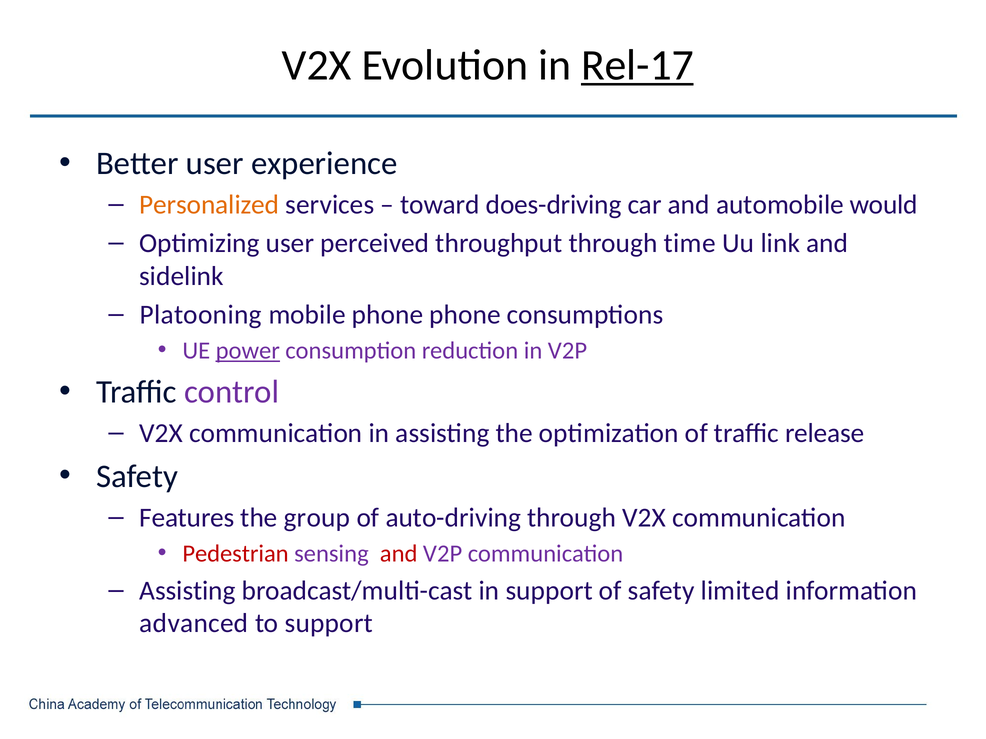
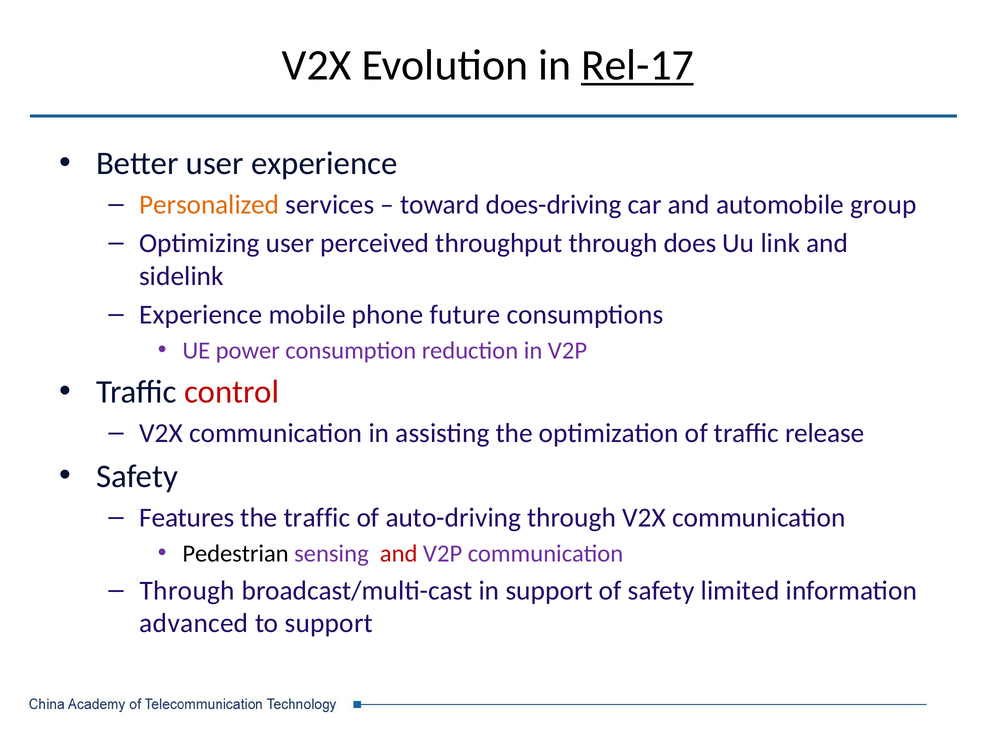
would: would -> group
time: time -> does
Platooning at (201, 315): Platooning -> Experience
phone phone: phone -> future
power underline: present -> none
control colour: purple -> red
the group: group -> traffic
Pedestrian colour: red -> black
Assisting at (187, 591): Assisting -> Through
